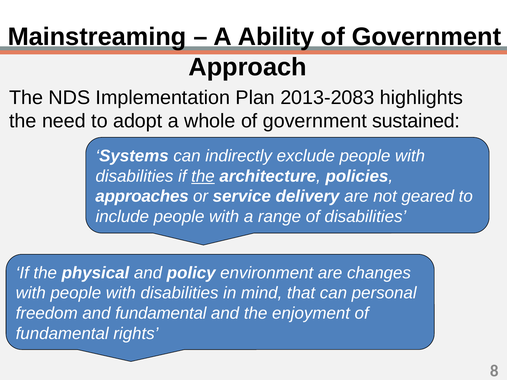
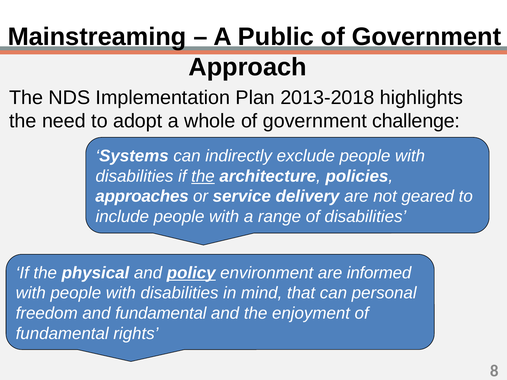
Ability: Ability -> Public
2013-2083: 2013-2083 -> 2013-2018
sustained: sustained -> challenge
policy underline: none -> present
changes: changes -> informed
